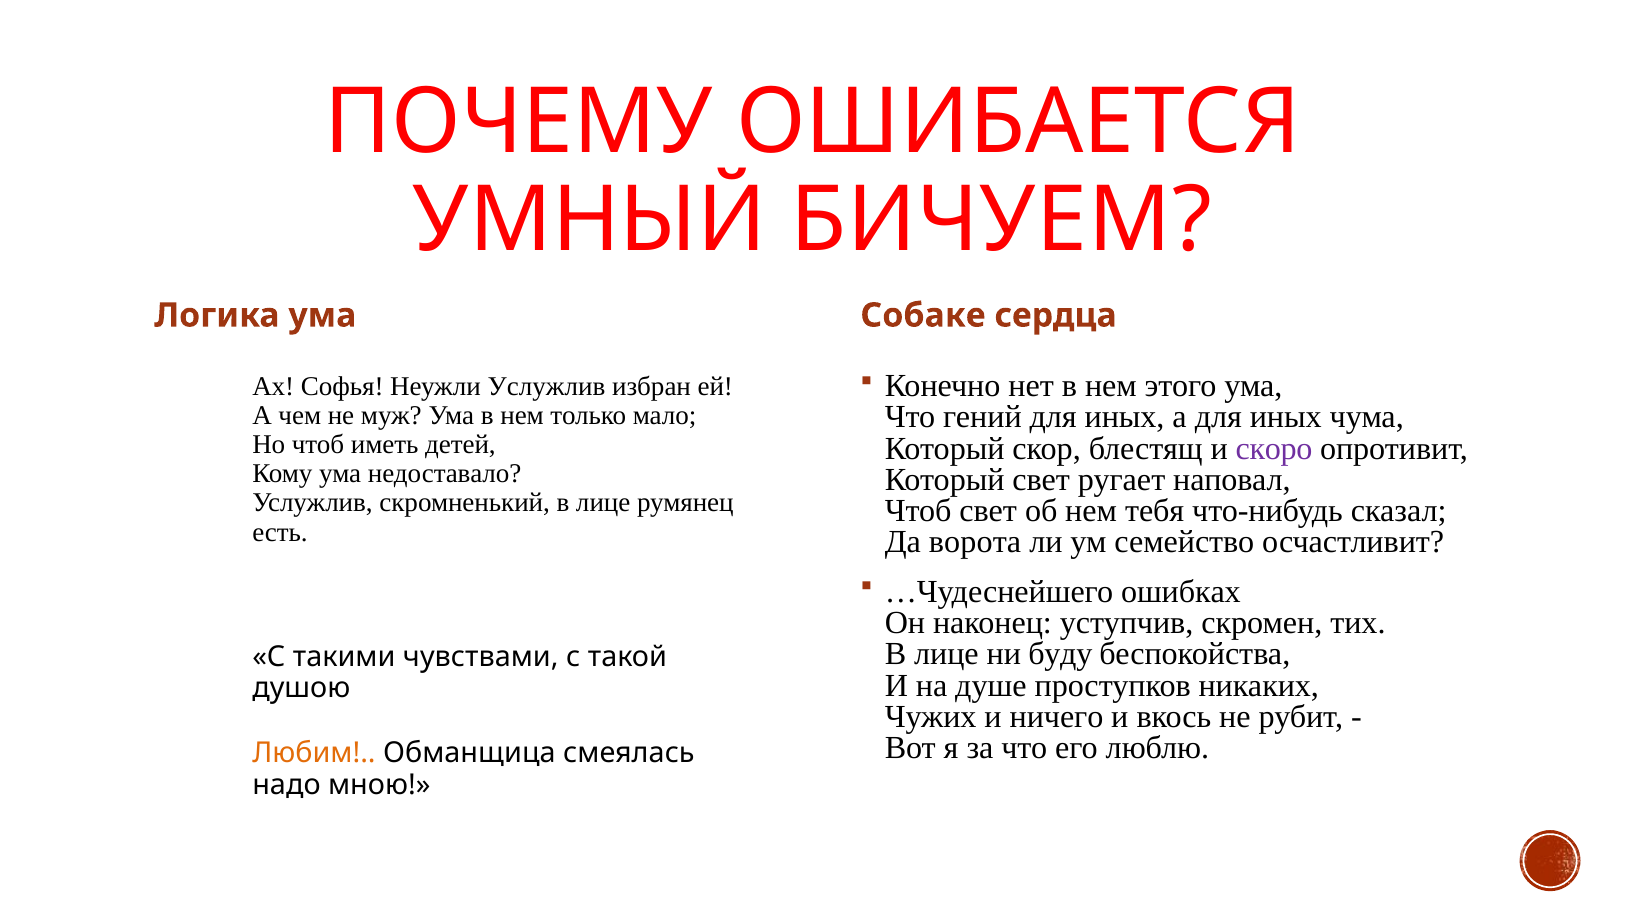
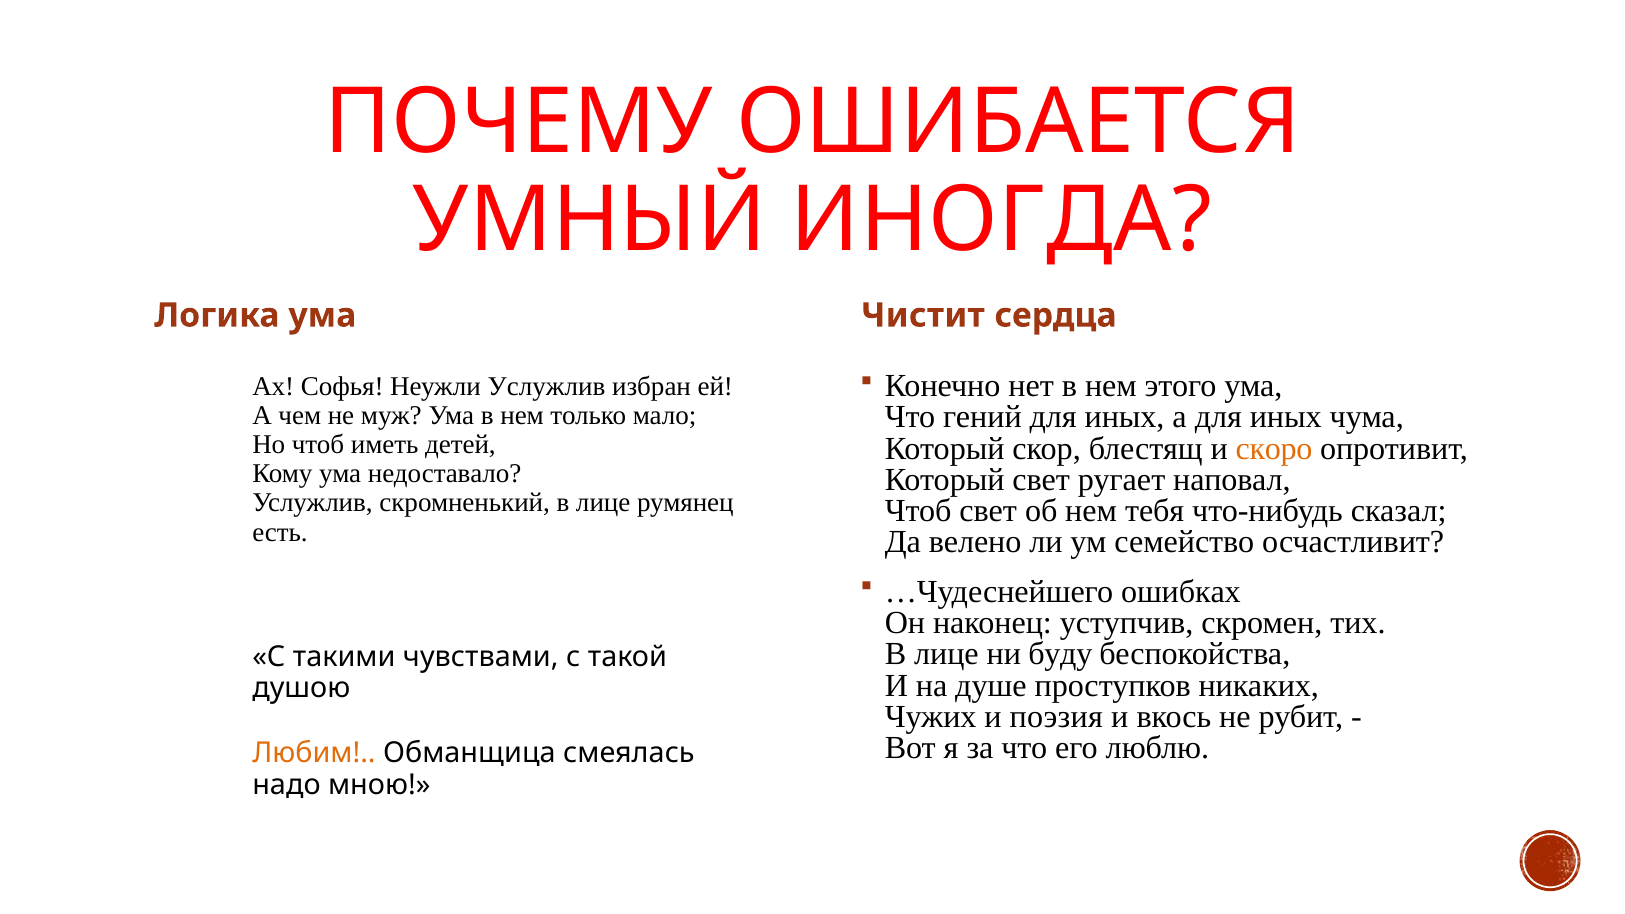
БИЧУЕМ: БИЧУЕМ -> ИНОГДА
Собаке: Собаке -> Чистит
скоро colour: purple -> orange
ворота: ворота -> велено
ничего: ничего -> поэзия
